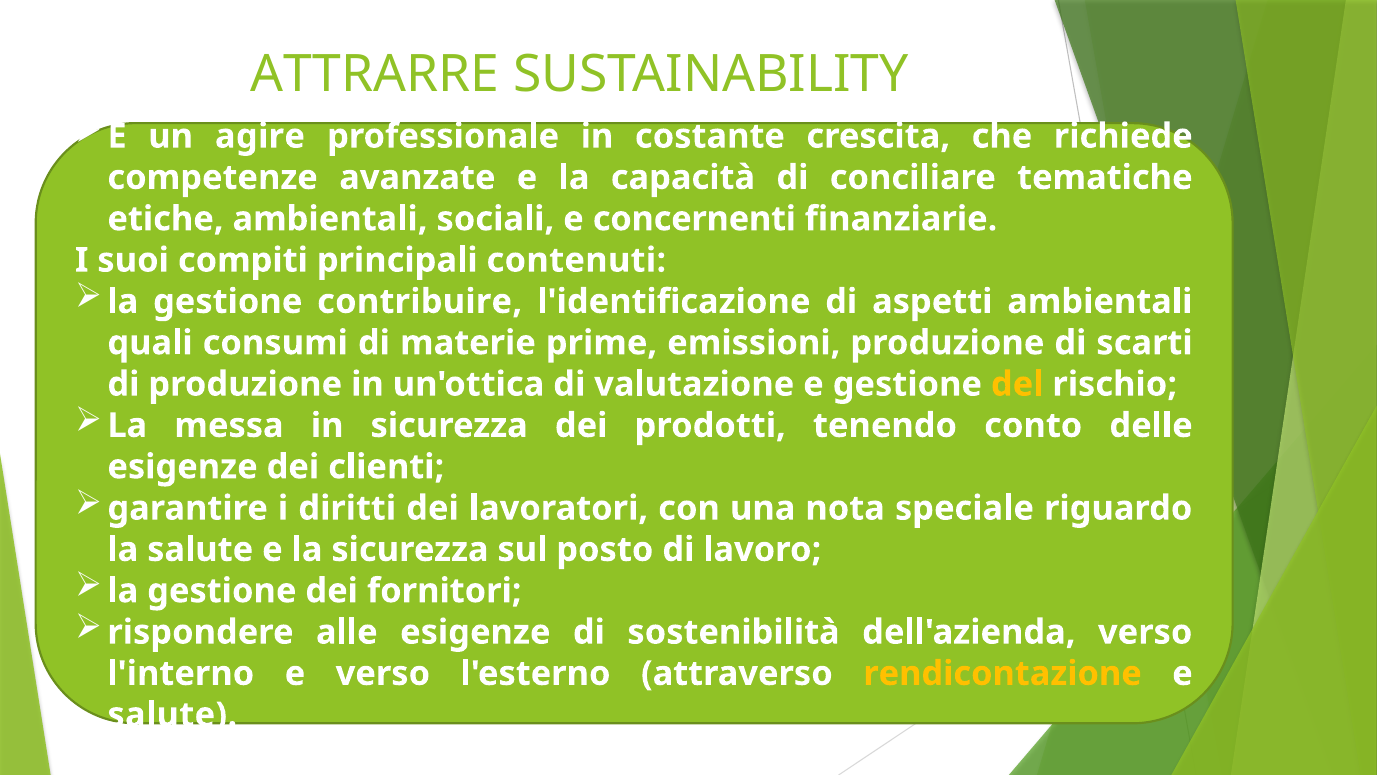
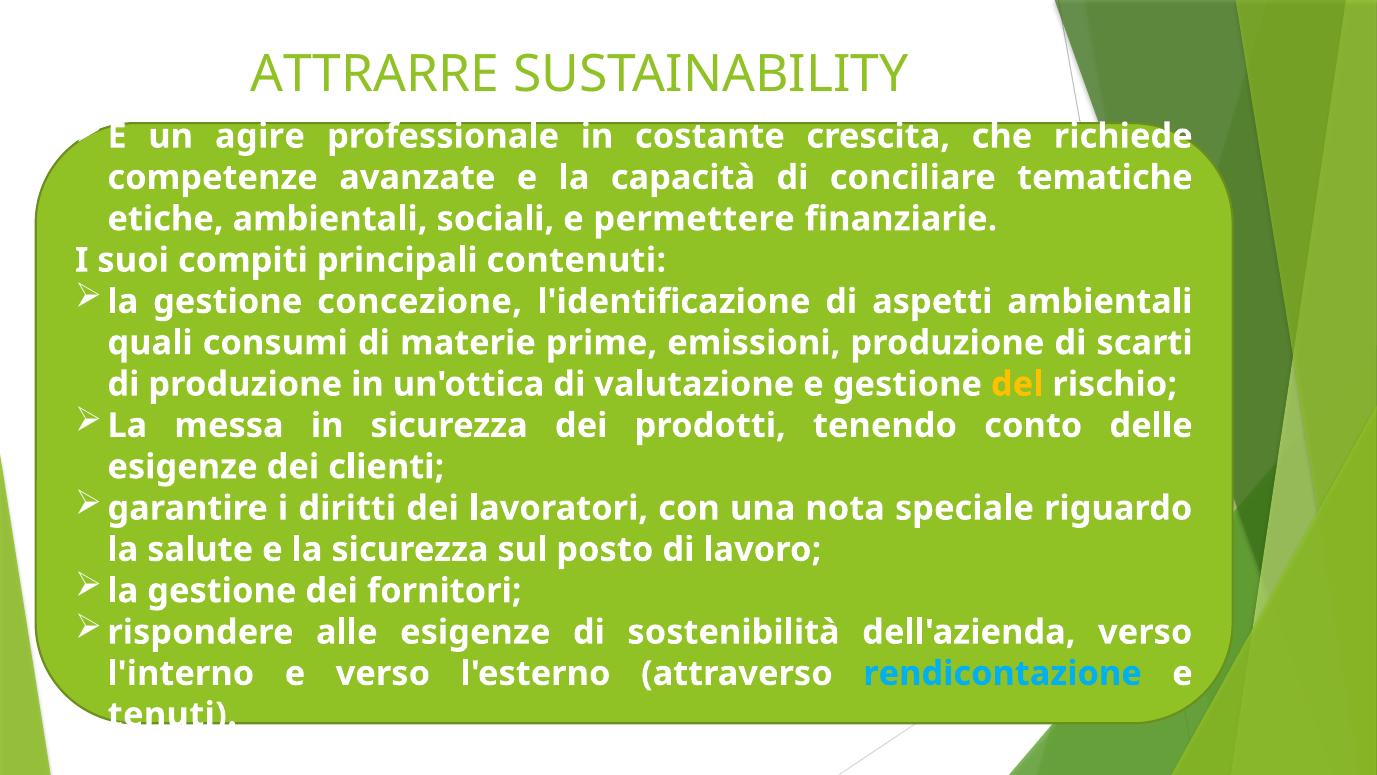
concernenti: concernenti -> permettere
contribuire: contribuire -> concezione
rendicontazione colour: yellow -> light blue
salute at (172, 715): salute -> tenuti
